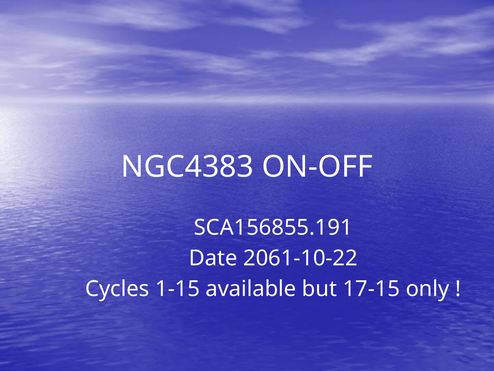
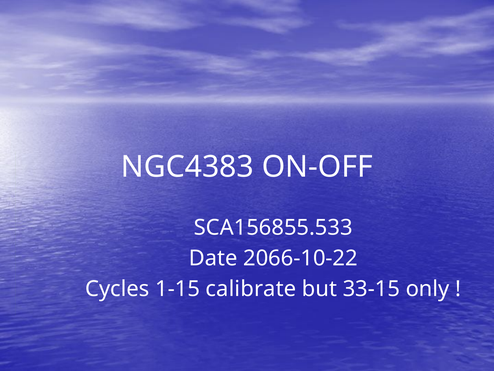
SCA156855.191: SCA156855.191 -> SCA156855.533
2061-10-22: 2061-10-22 -> 2066-10-22
available: available -> calibrate
17-15: 17-15 -> 33-15
